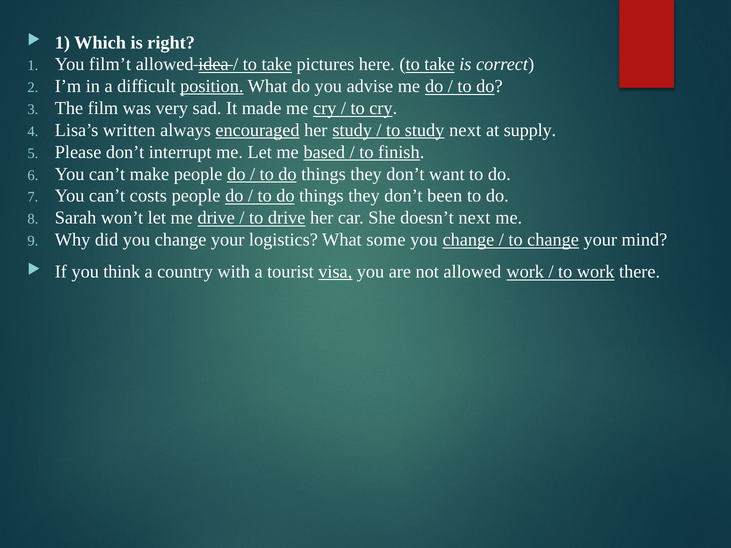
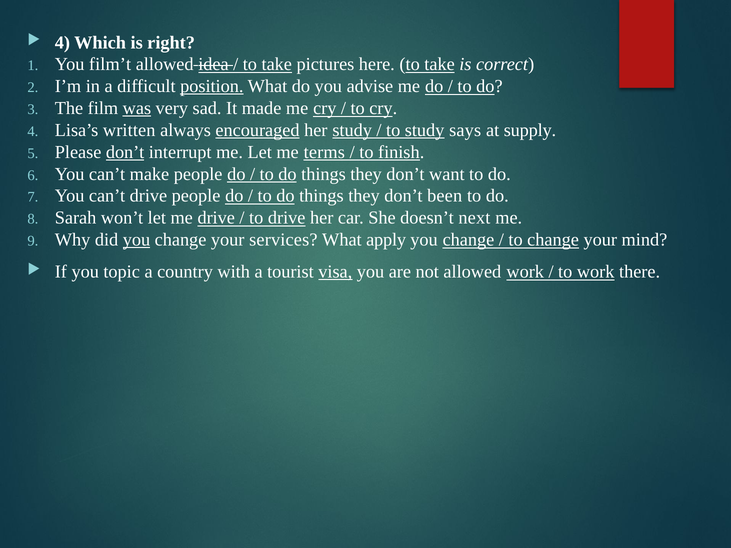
1 at (62, 42): 1 -> 4
was underline: none -> present
study next: next -> says
don’t at (125, 152) underline: none -> present
based: based -> terms
can’t costs: costs -> drive
you at (136, 240) underline: none -> present
logistics: logistics -> services
some: some -> apply
think: think -> topic
